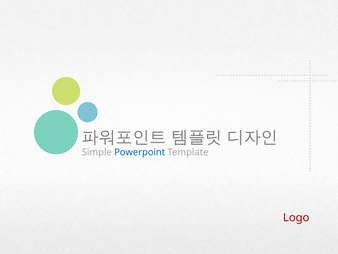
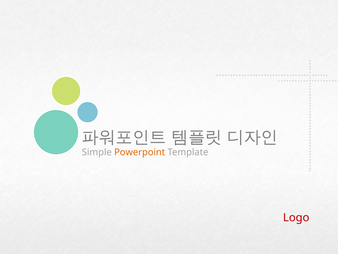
Powerpoint colour: blue -> orange
